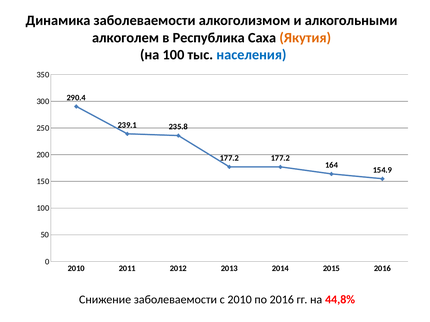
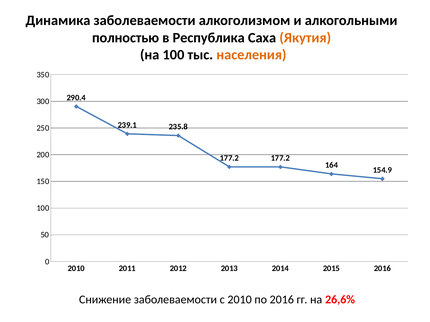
алкоголем: алкоголем -> полностью
населения colour: blue -> orange
44,8%: 44,8% -> 26,6%
